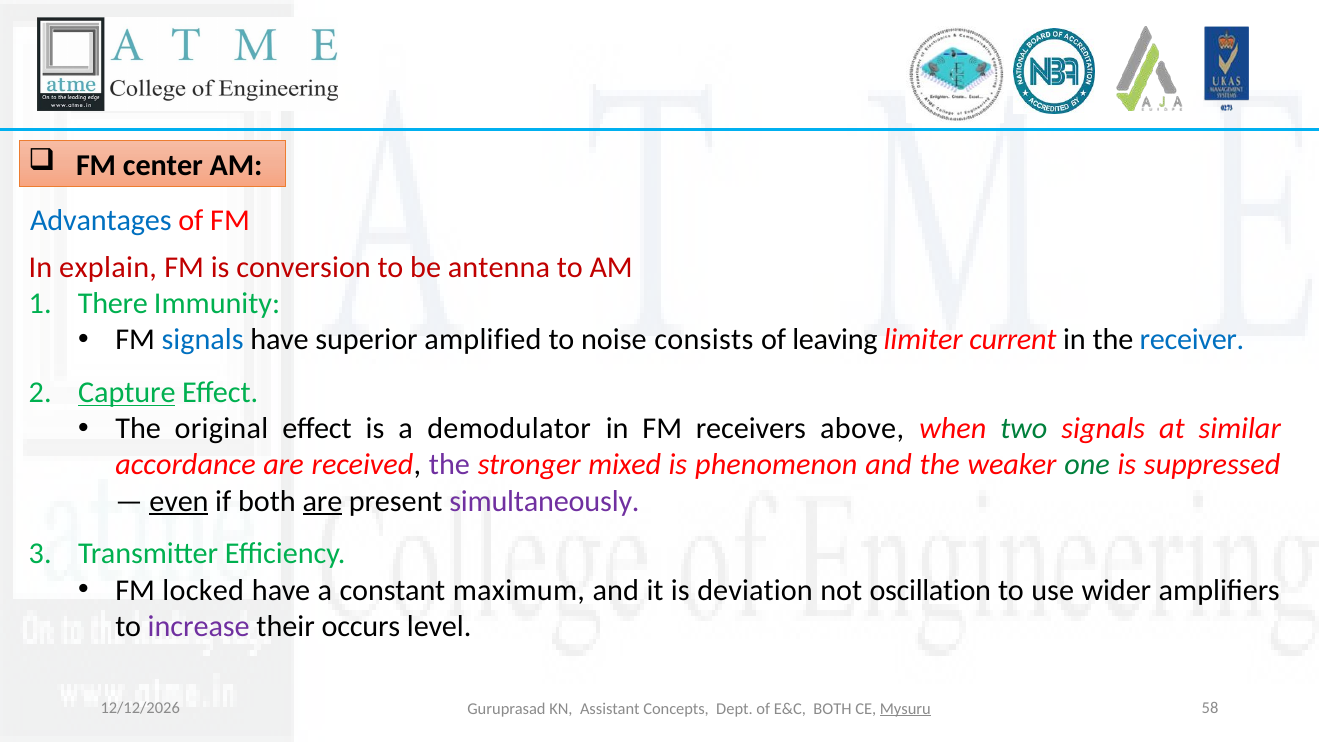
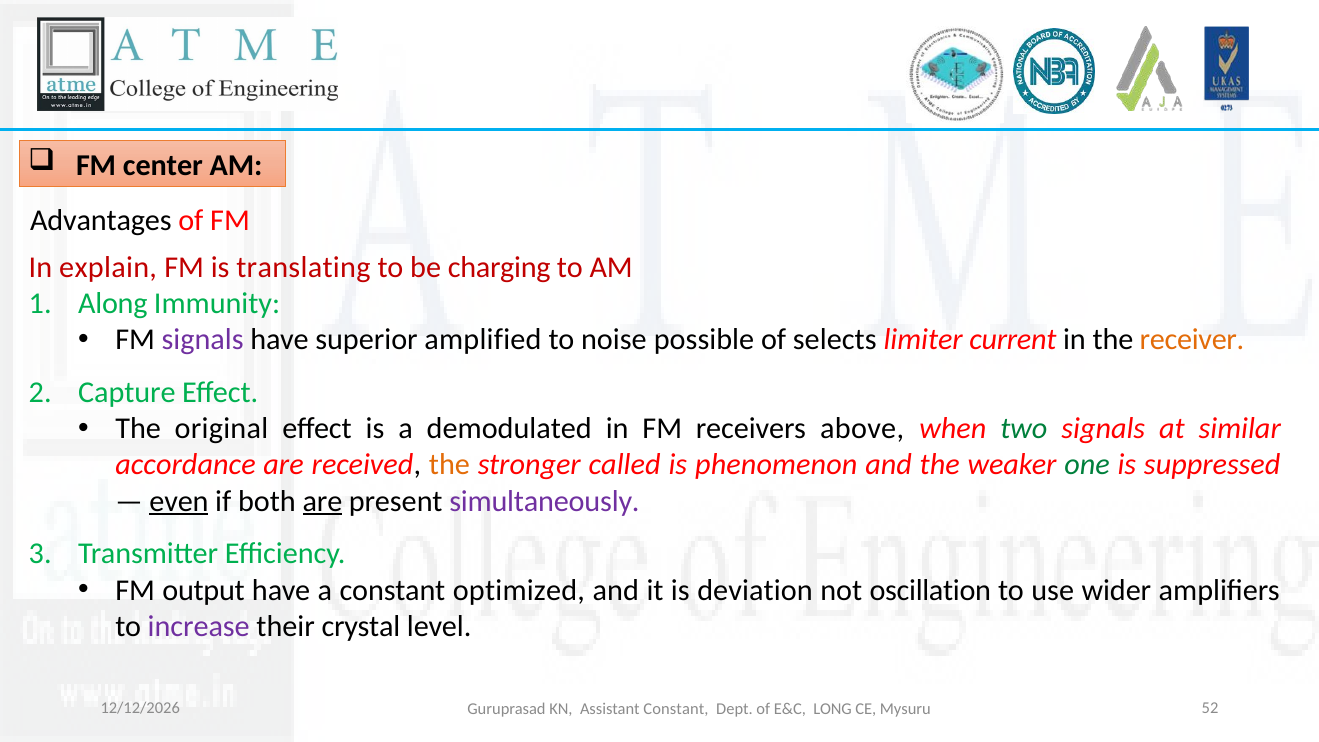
Advantages colour: blue -> black
conversion: conversion -> translating
antenna: antenna -> charging
There: There -> Along
signals at (203, 340) colour: blue -> purple
consists: consists -> possible
leaving: leaving -> selects
receiver colour: blue -> orange
Capture underline: present -> none
demodulator: demodulator -> demodulated
the at (449, 465) colour: purple -> orange
mixed: mixed -> called
locked: locked -> output
maximum: maximum -> optimized
occurs: occurs -> crystal
58: 58 -> 52
Assistant Concepts: Concepts -> Constant
E&C BOTH: BOTH -> LONG
Mysuru underline: present -> none
